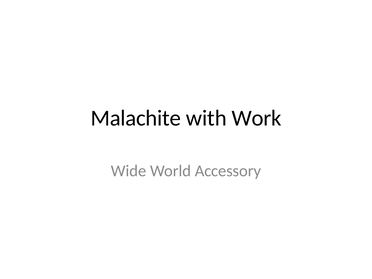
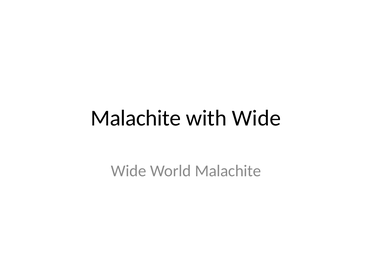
with Work: Work -> Wide
World Accessory: Accessory -> Malachite
